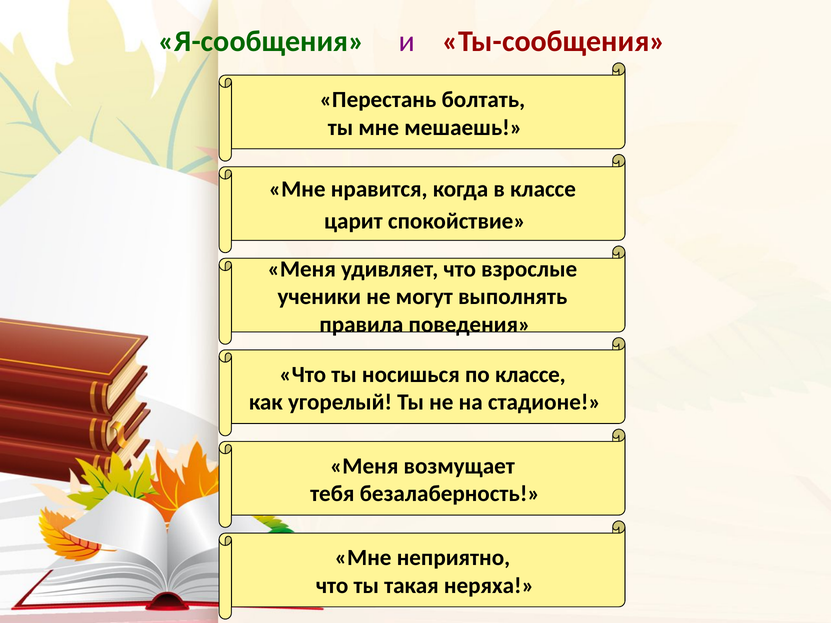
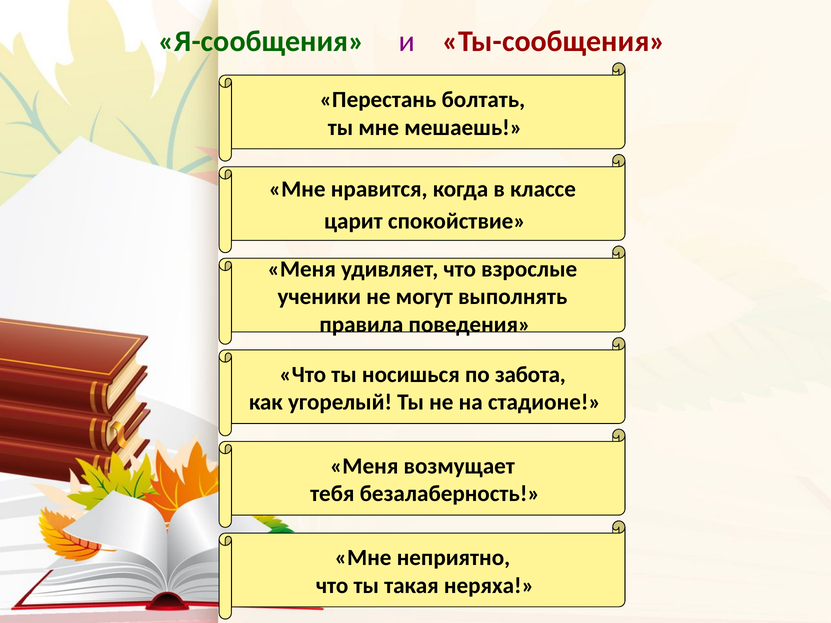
по классе: классе -> забота
